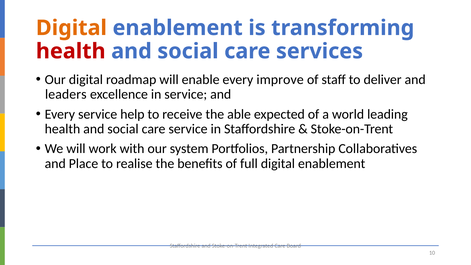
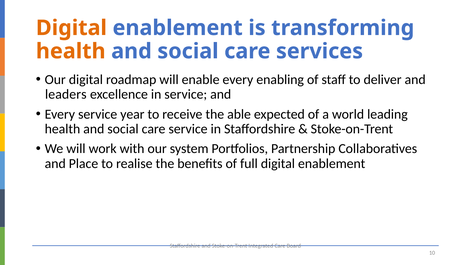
health at (71, 51) colour: red -> orange
improve: improve -> enabling
help: help -> year
